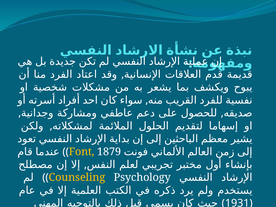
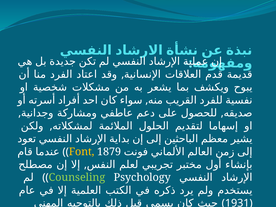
Counseling colour: yellow -> light green
